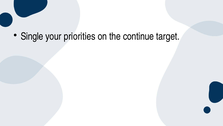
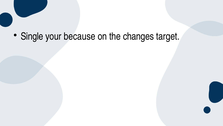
priorities: priorities -> because
continue: continue -> changes
